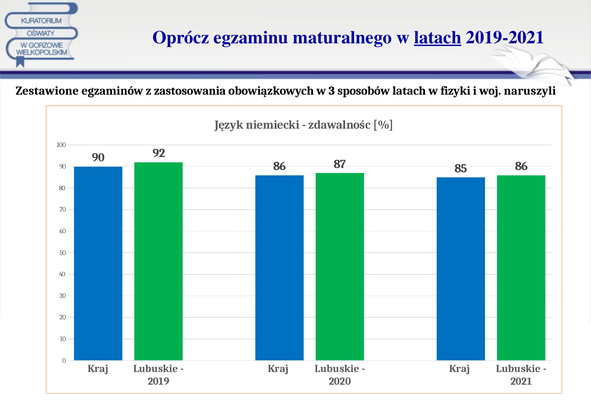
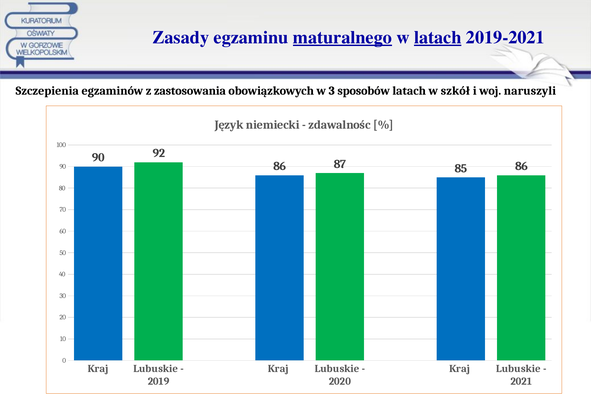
Oprócz: Oprócz -> Zasady
maturalnego underline: none -> present
Zestawione: Zestawione -> Szczepienia
fizyki: fizyki -> szkół
